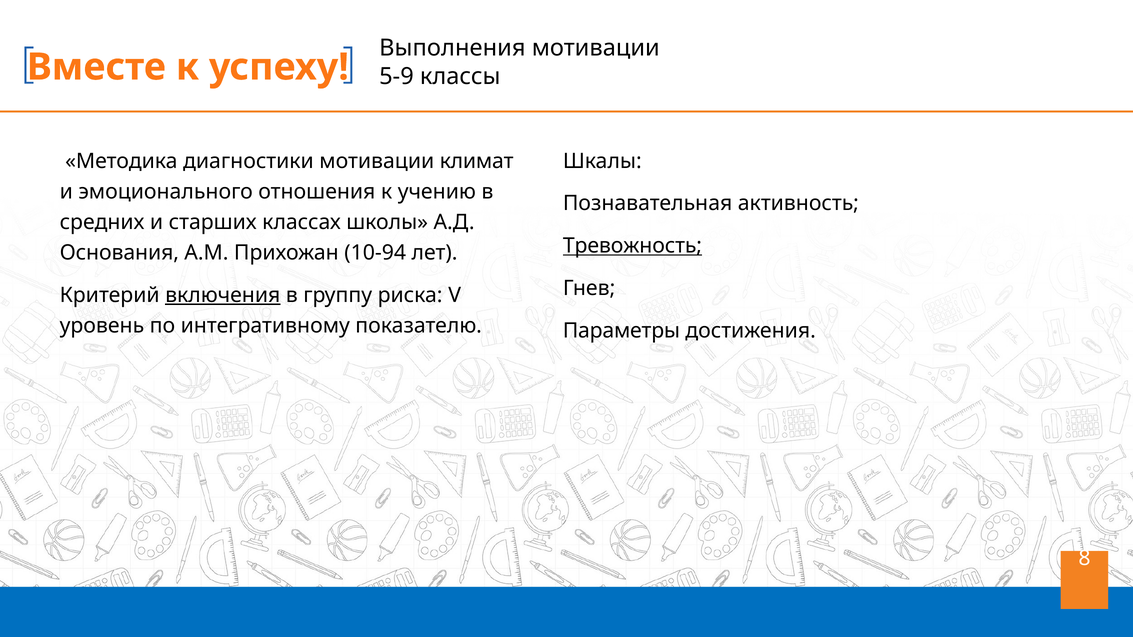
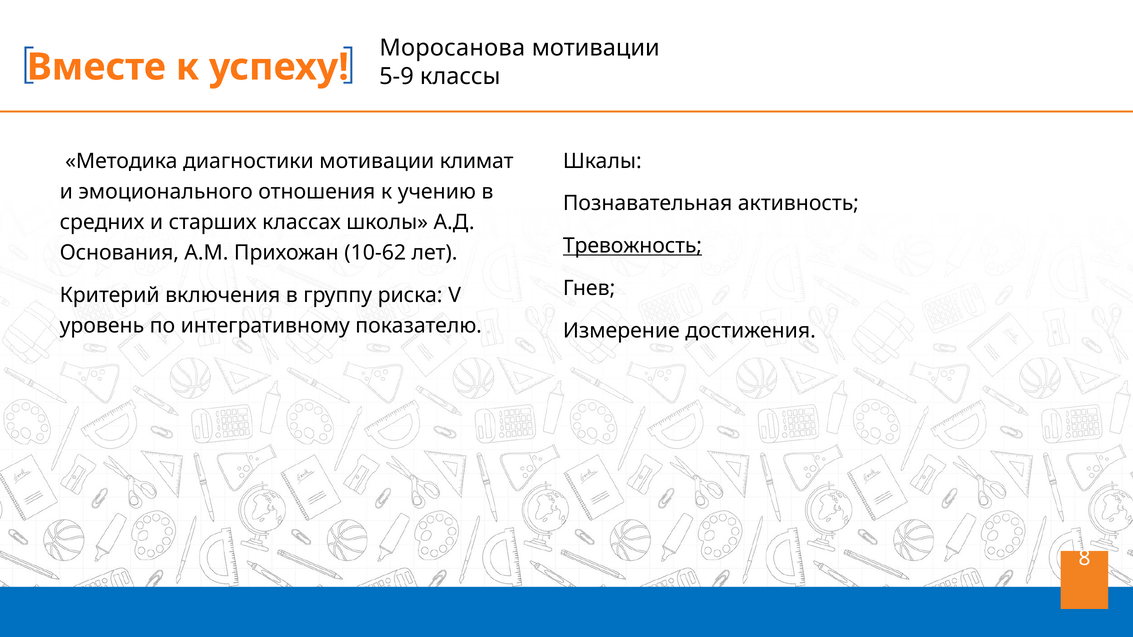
Выполнения: Выполнения -> Моросанова
10-94: 10-94 -> 10-62
включения underline: present -> none
Параметры: Параметры -> Измерение
